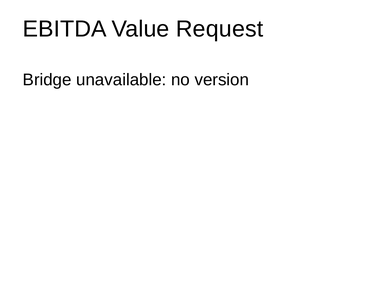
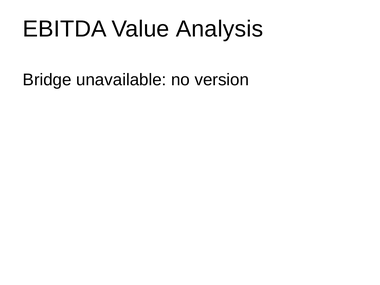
Request: Request -> Analysis
